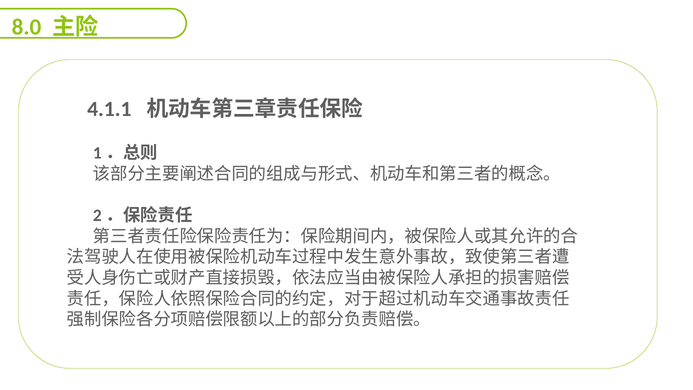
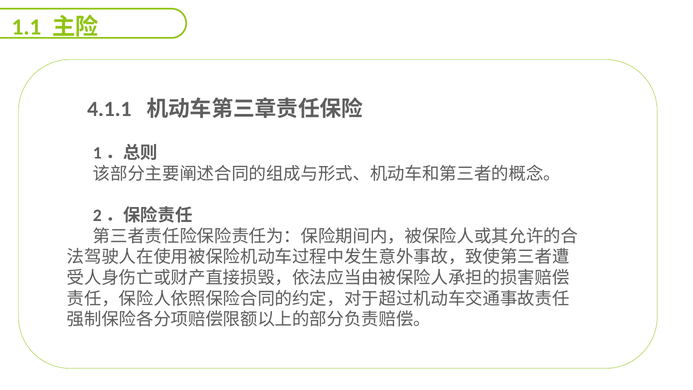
8.0: 8.0 -> 1.1
